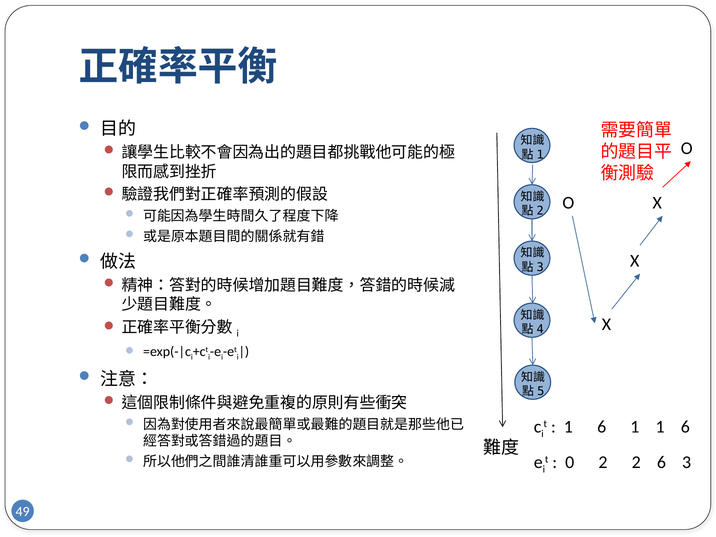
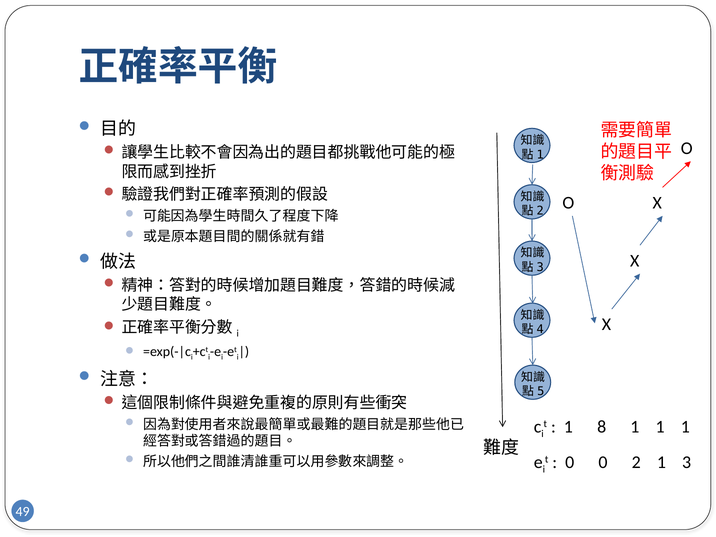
6 at (602, 427): 6 -> 8
1 1 6: 6 -> 1
0 2: 2 -> 0
2 6: 6 -> 1
